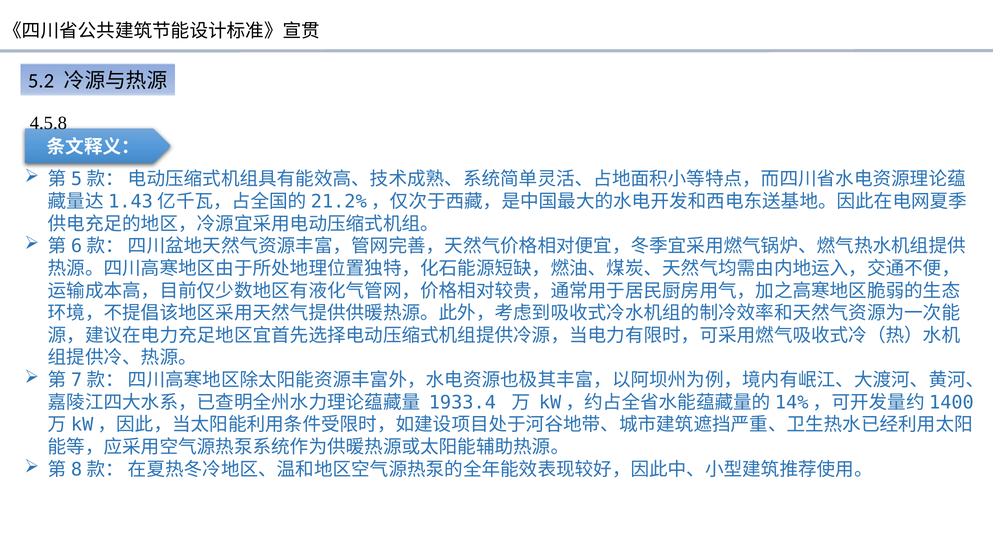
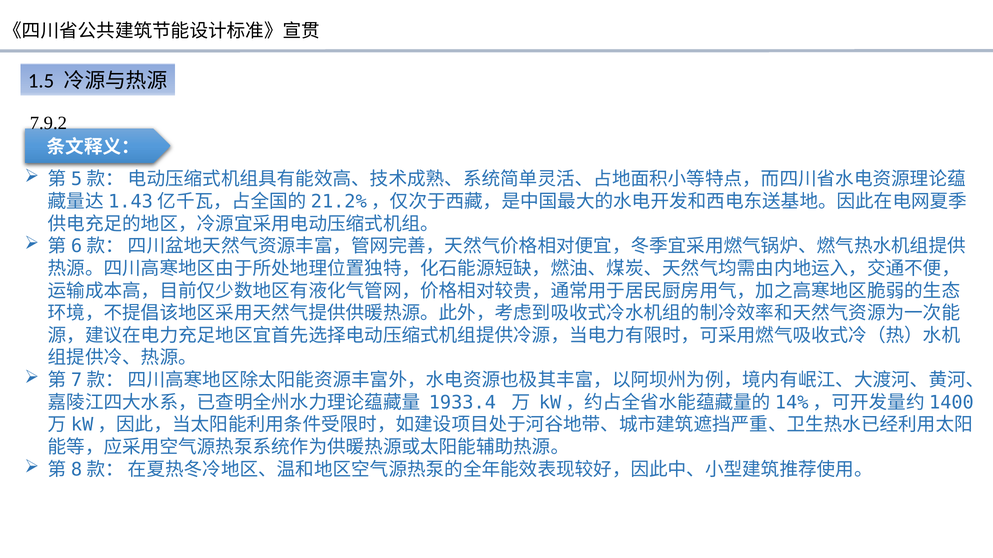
5.2: 5.2 -> 1.5
4.5.8: 4.5.8 -> 7.9.2
